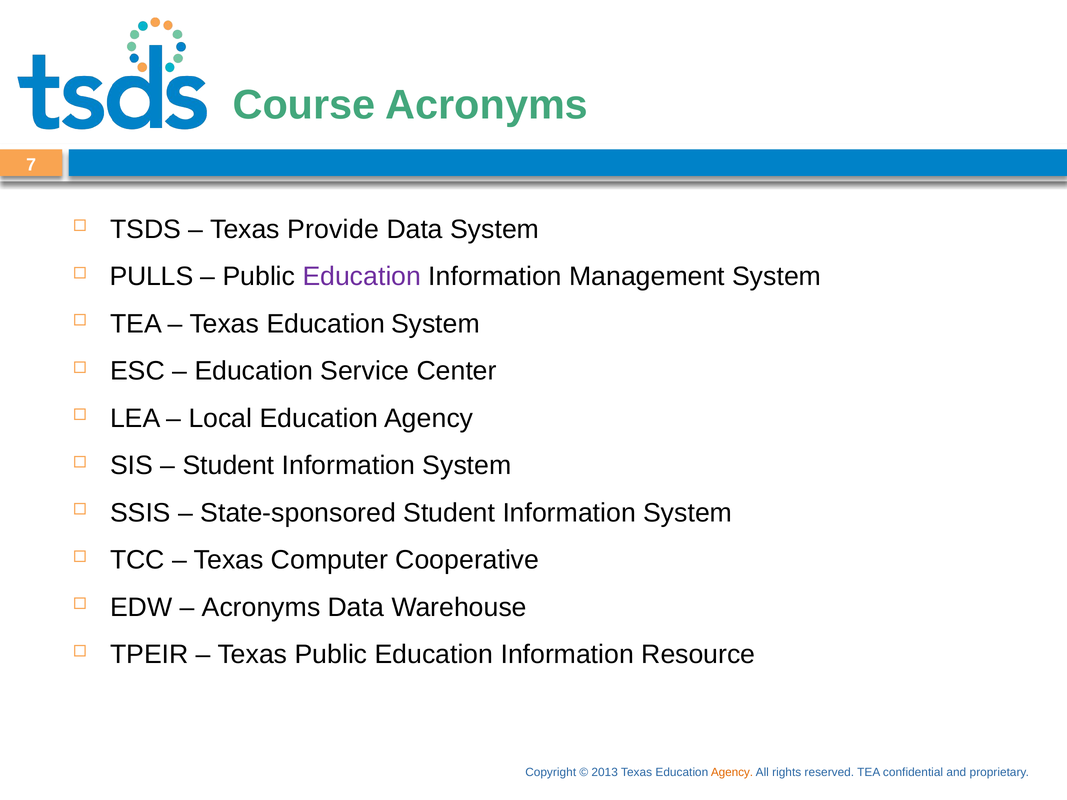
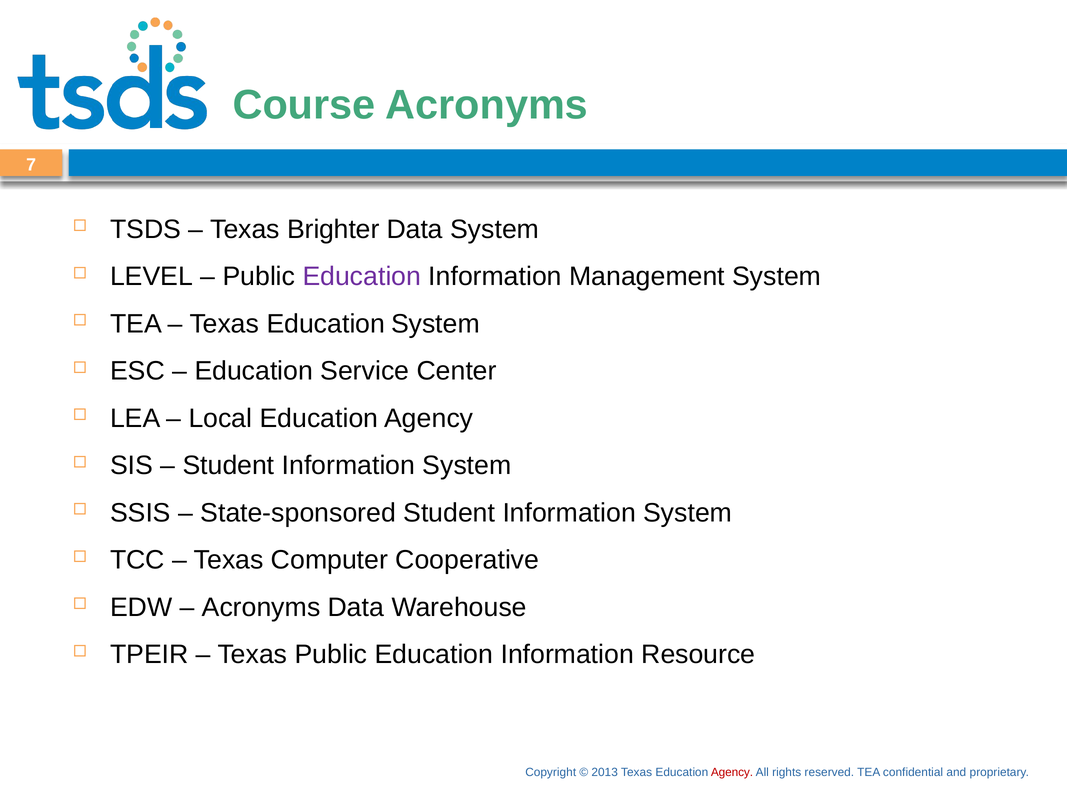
Provide: Provide -> Brighter
PULLS: PULLS -> LEVEL
Agency at (732, 773) colour: orange -> red
